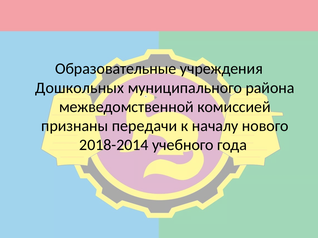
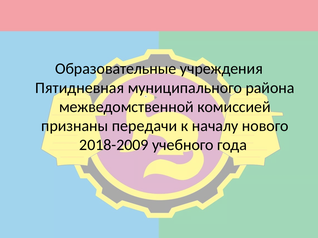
Дошкольных: Дошкольных -> Пятидневная
2018-2014: 2018-2014 -> 2018-2009
